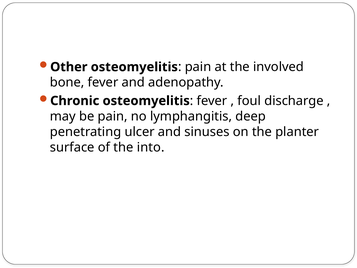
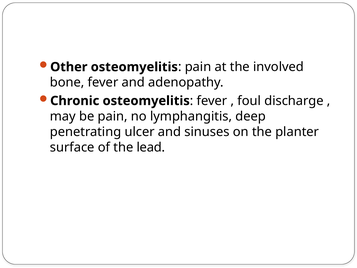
into: into -> lead
